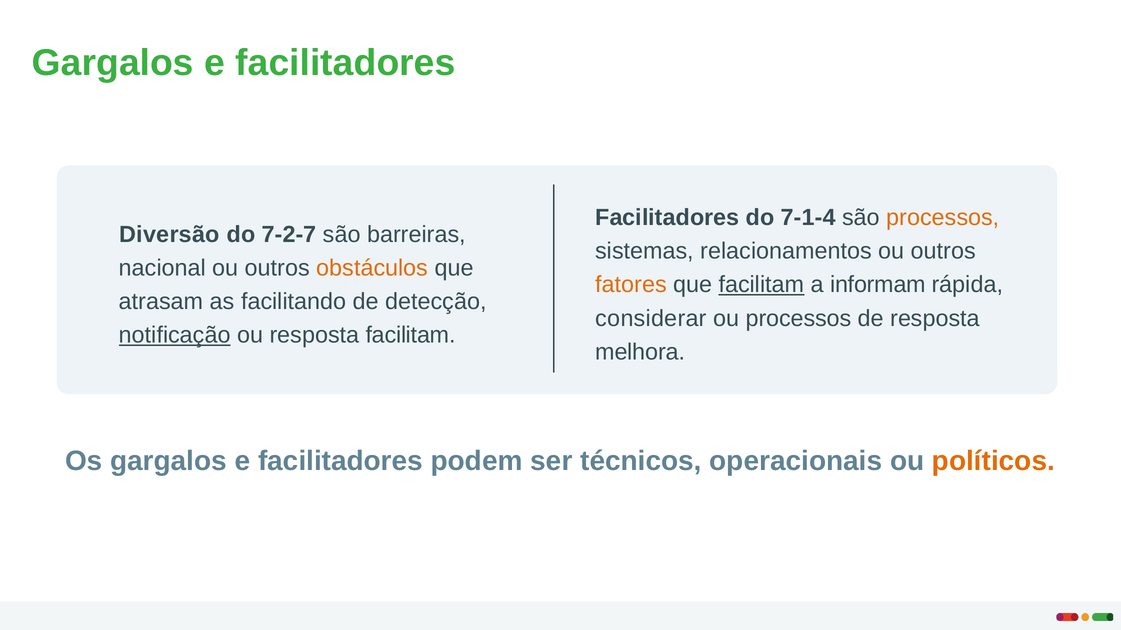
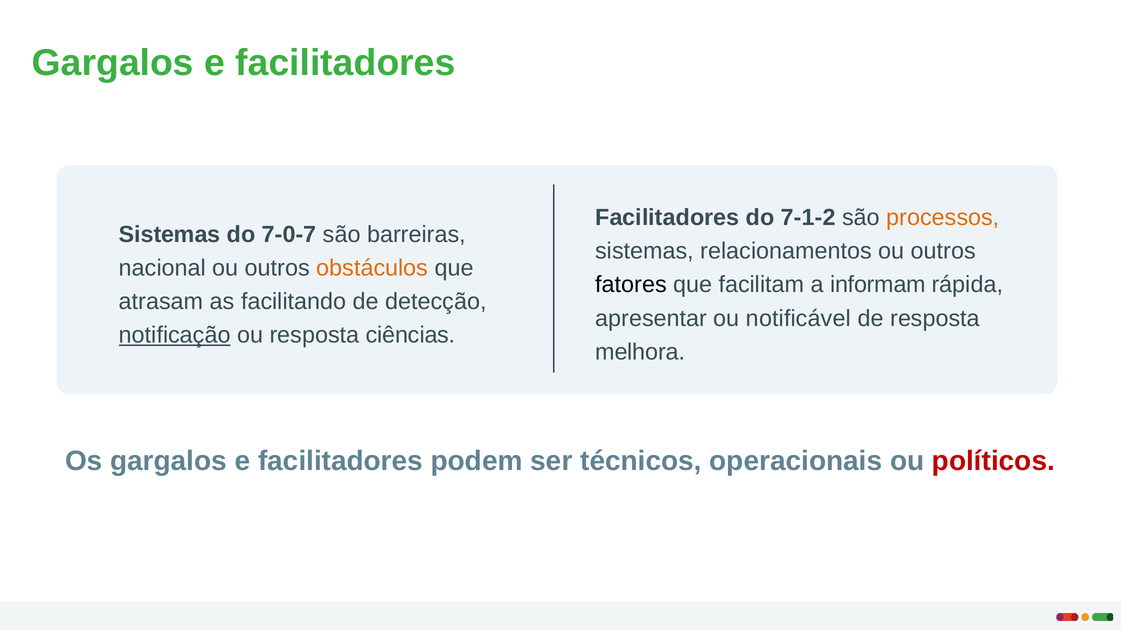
7-1-4: 7-1-4 -> 7-1-2
Diversão at (169, 235): Diversão -> Sistemas
7-2-7: 7-2-7 -> 7-0-7
fatores colour: orange -> black
facilitam at (761, 285) underline: present -> none
considerar: considerar -> apresentar
ou processos: processos -> notificável
resposta facilitam: facilitam -> ciências
políticos colour: orange -> red
